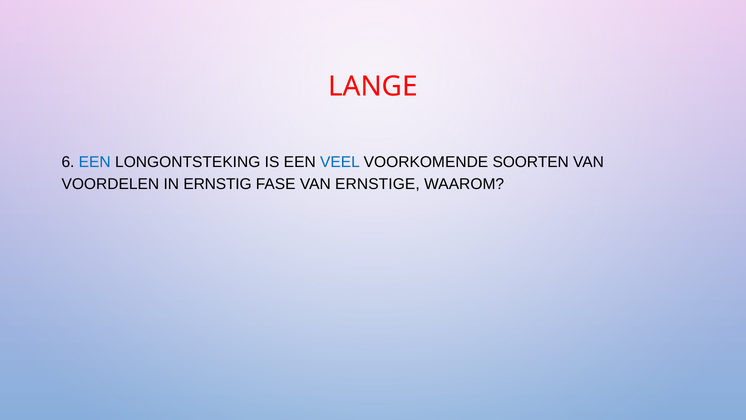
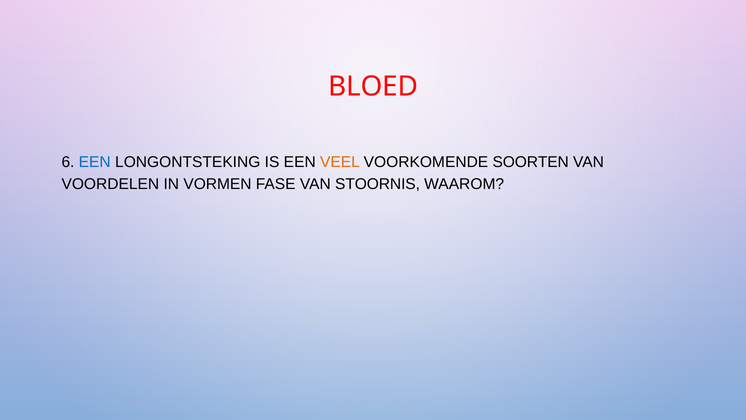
LANGE: LANGE -> BLOED
VEEL colour: blue -> orange
ERNSTIG: ERNSTIG -> VORMEN
ERNSTIGE: ERNSTIGE -> STOORNIS
